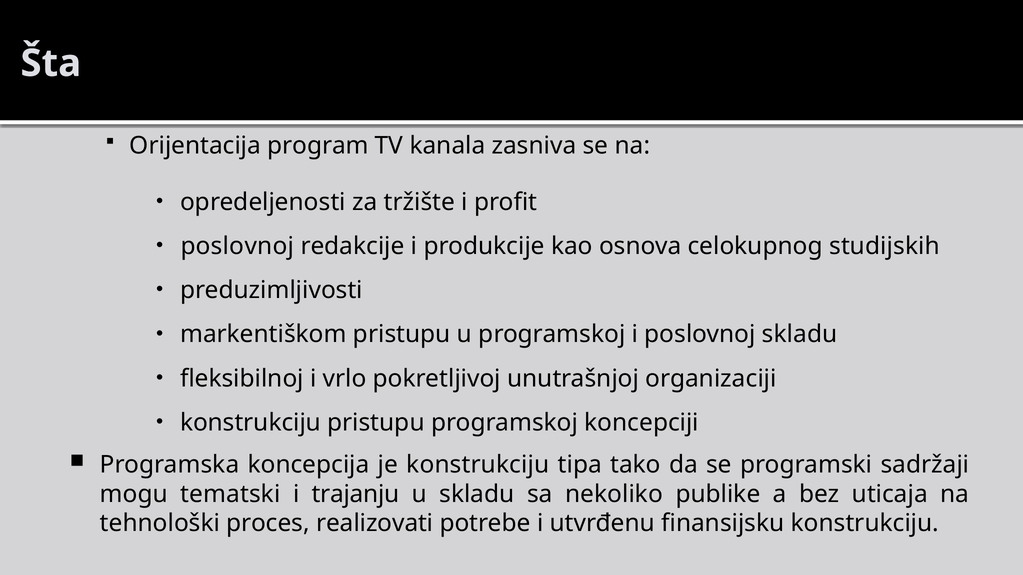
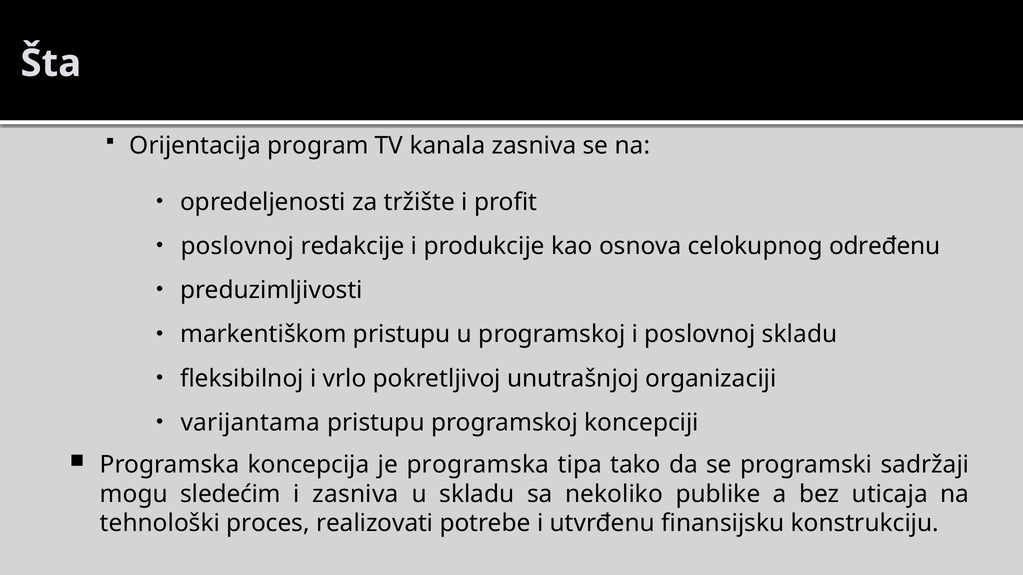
studijskih: studijskih -> određenu
konstrukciju at (251, 423): konstrukciju -> varijantama
je konstrukciju: konstrukciju -> programska
tematski: tematski -> sledećim
i trajanju: trajanju -> zasniva
